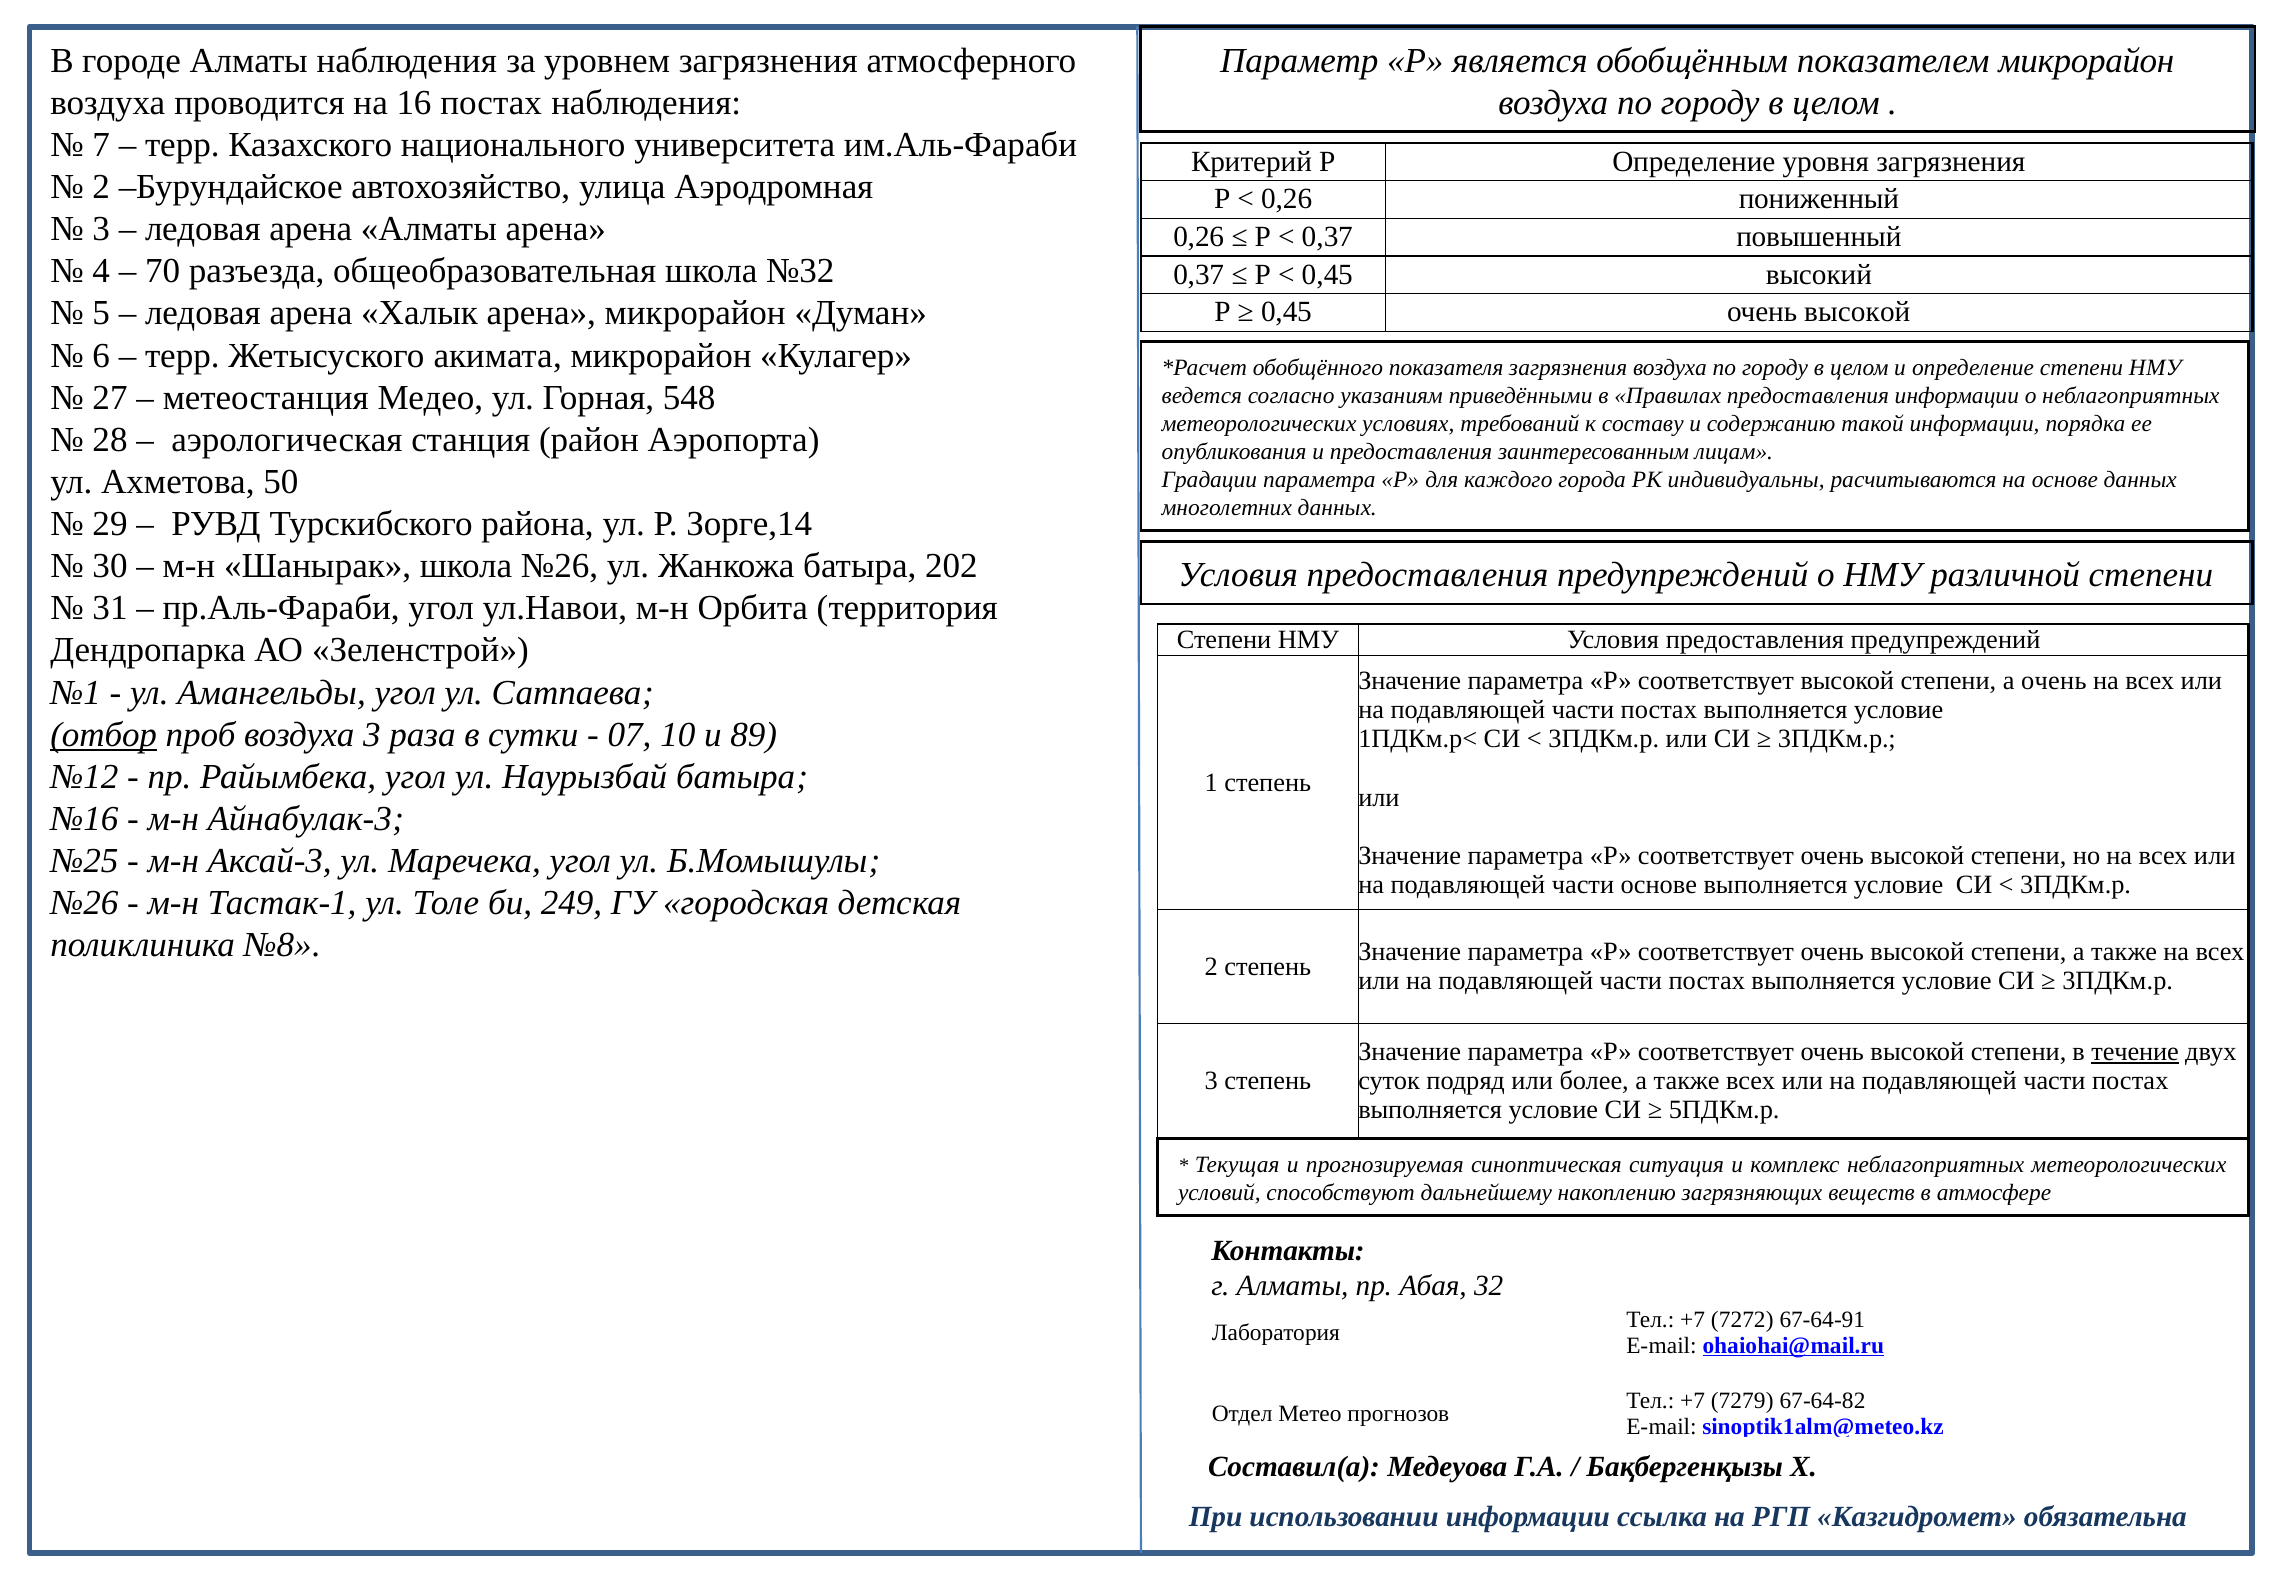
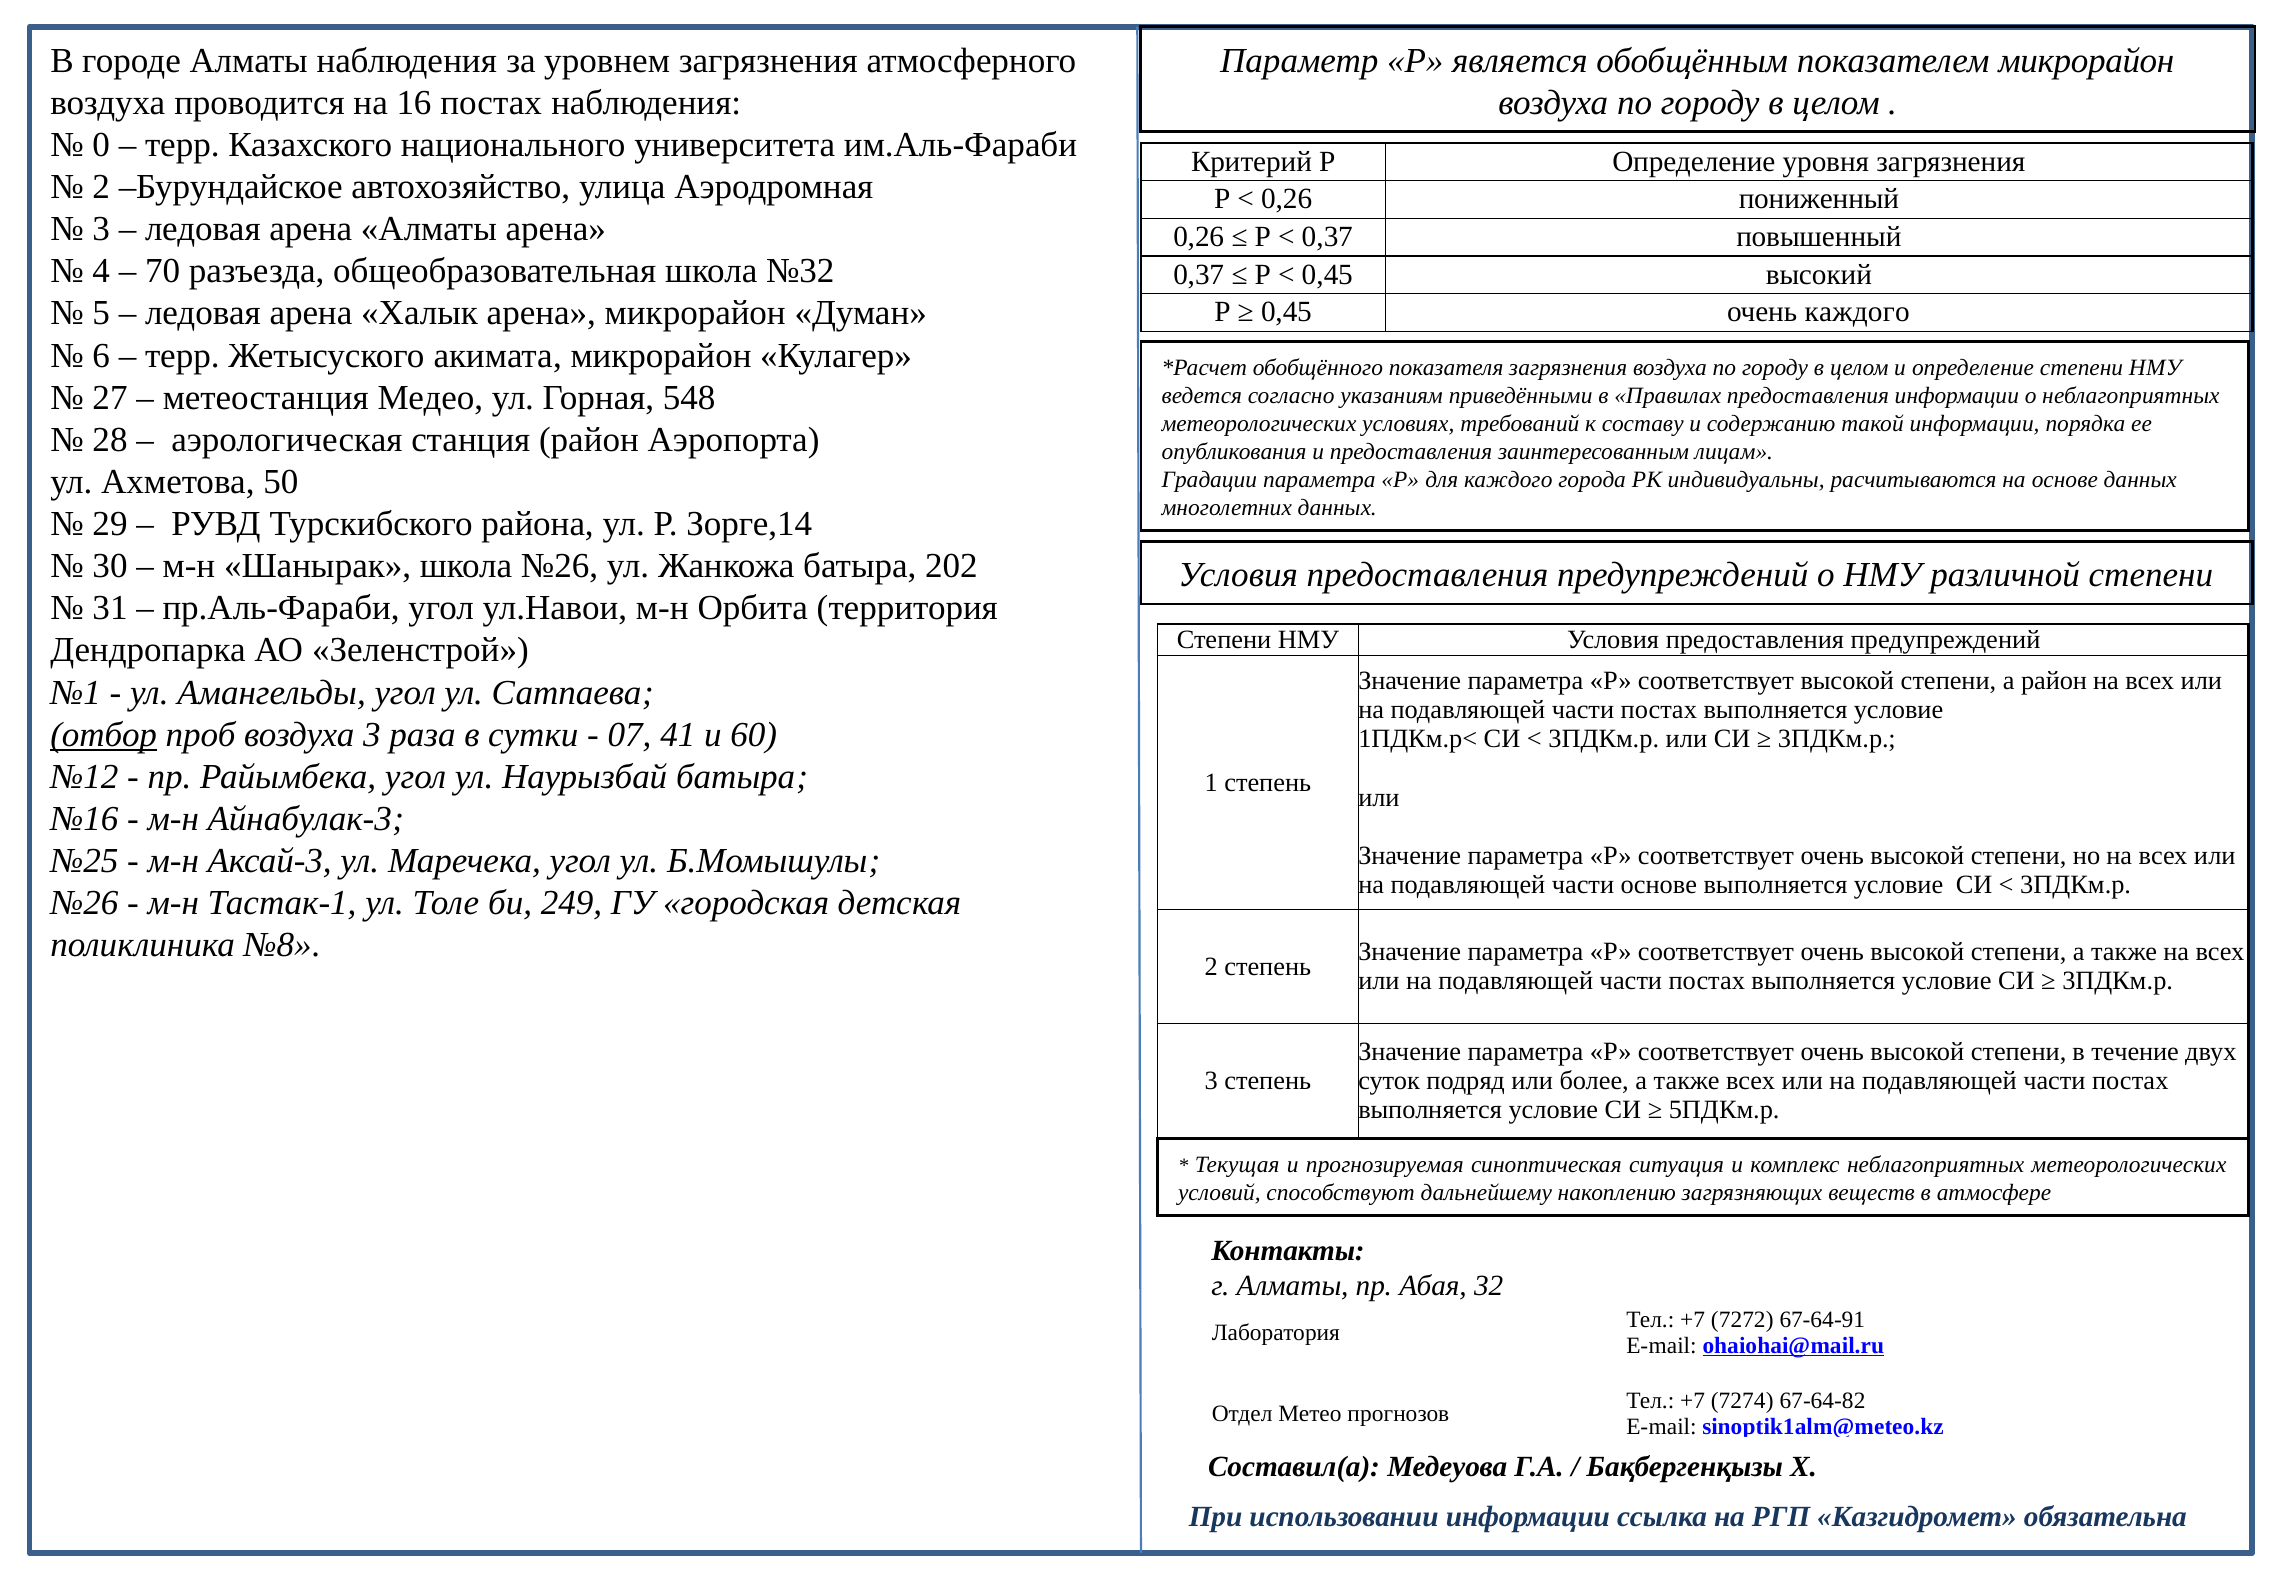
7: 7 -> 0
0,45 очень высокой: высокой -> каждого
а очень: очень -> район
10: 10 -> 41
89: 89 -> 60
течение underline: present -> none
7279: 7279 -> 7274
